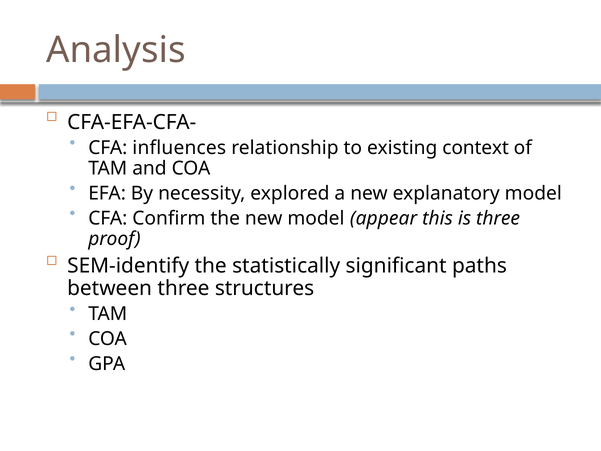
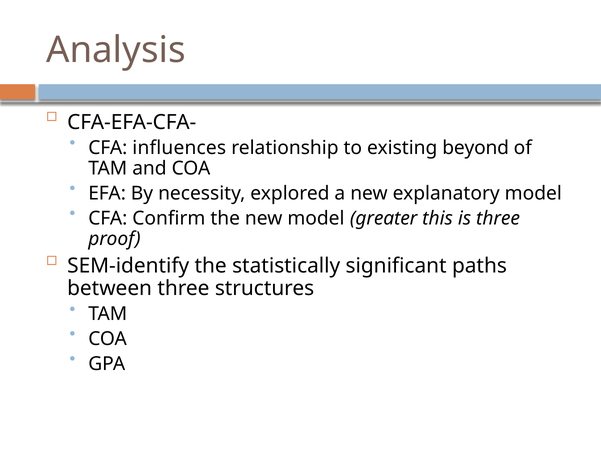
context: context -> beyond
appear: appear -> greater
